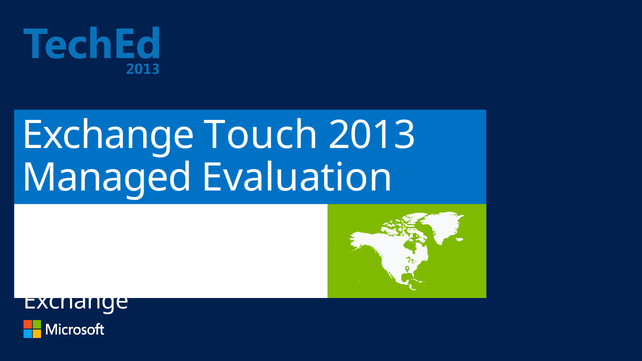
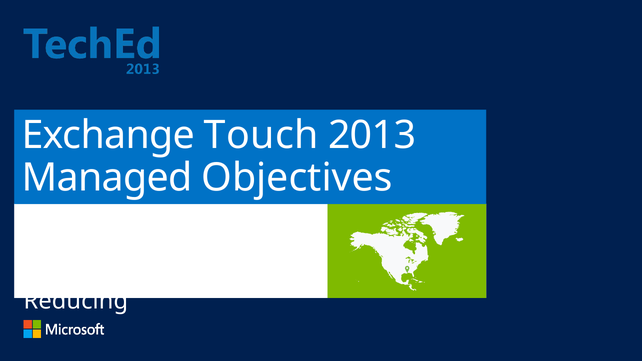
Evaluation: Evaluation -> Objectives
Exchange at (76, 301): Exchange -> Reducing
